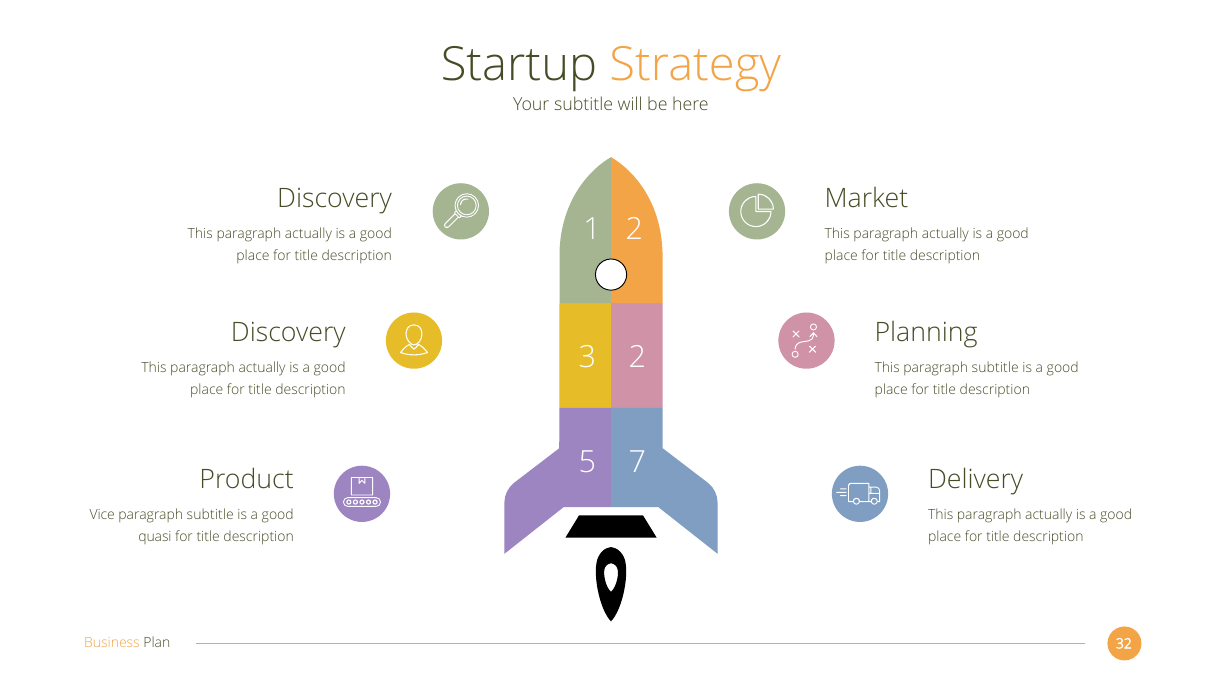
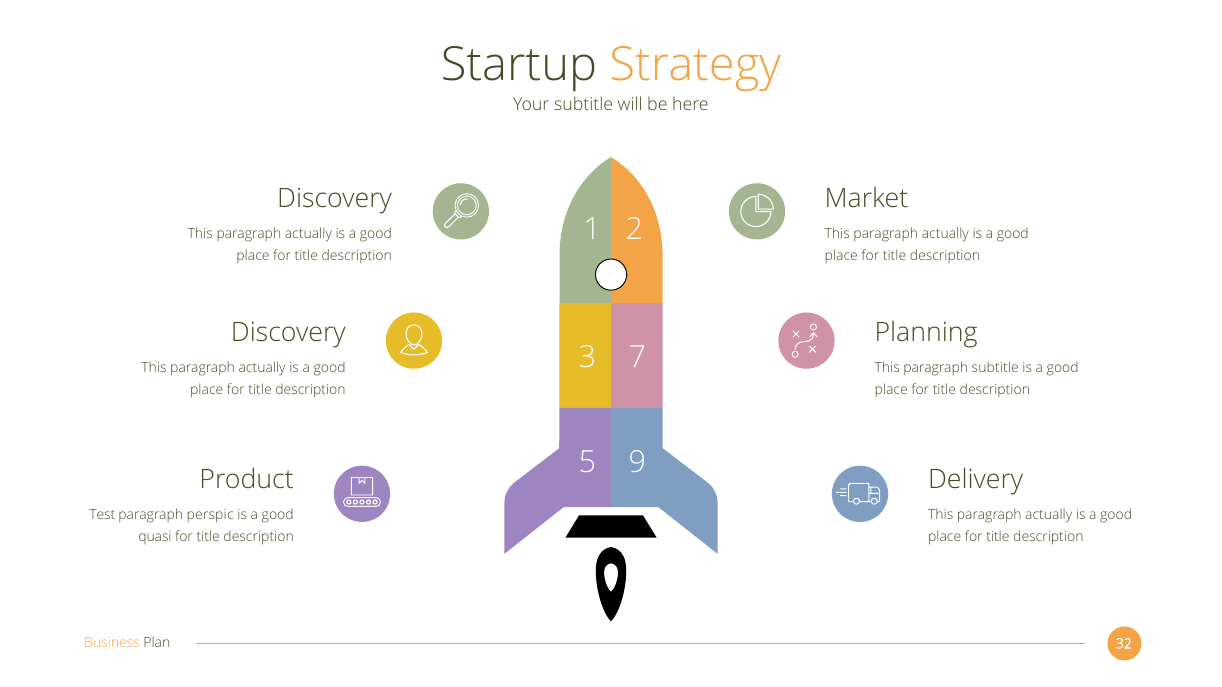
3 2: 2 -> 7
7: 7 -> 9
Vice: Vice -> Test
subtitle at (210, 515): subtitle -> perspic
